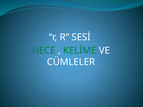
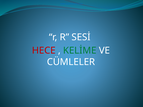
HECE colour: green -> red
